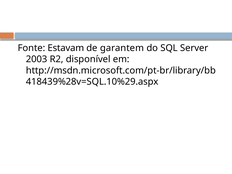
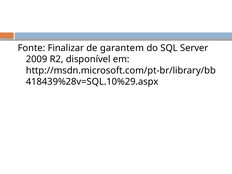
Estavam: Estavam -> Finalizar
2003: 2003 -> 2009
